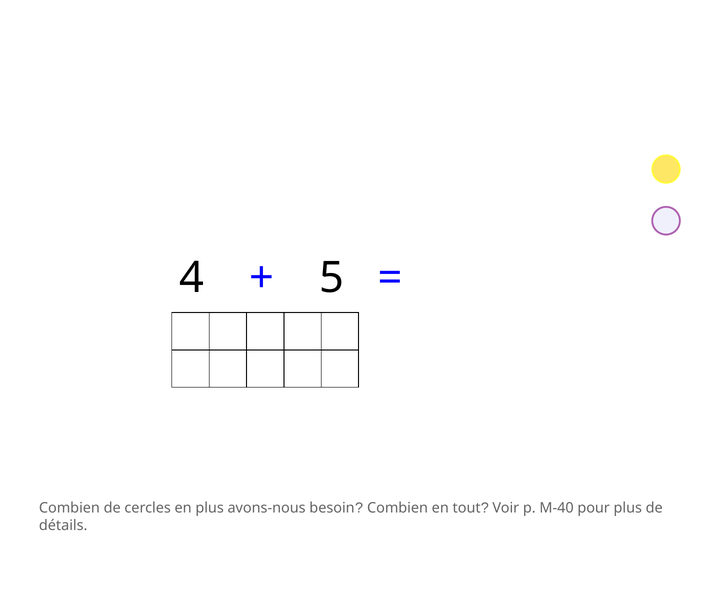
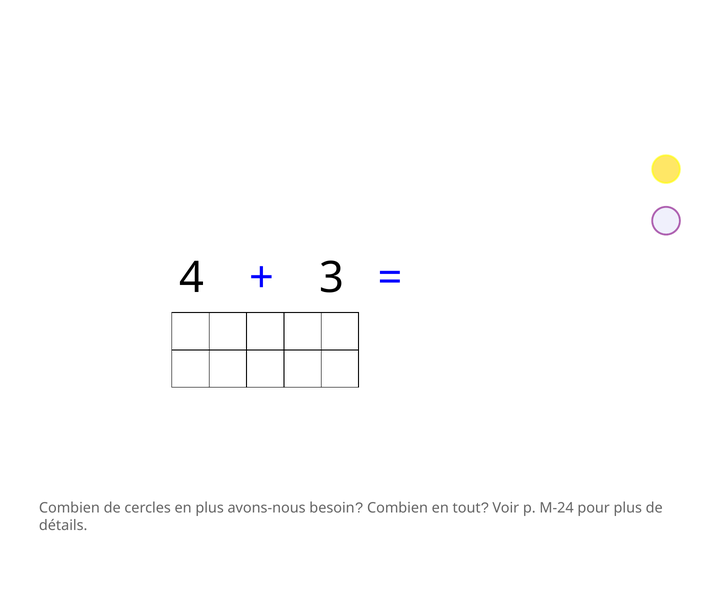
5: 5 -> 3
M-40: M-40 -> M-24
